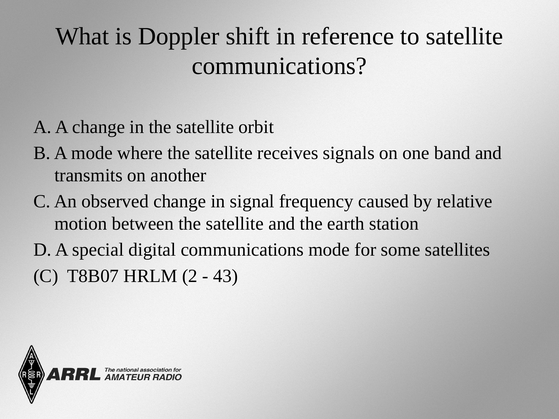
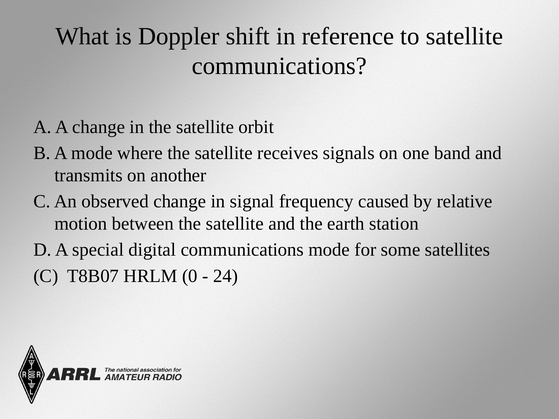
2: 2 -> 0
43: 43 -> 24
